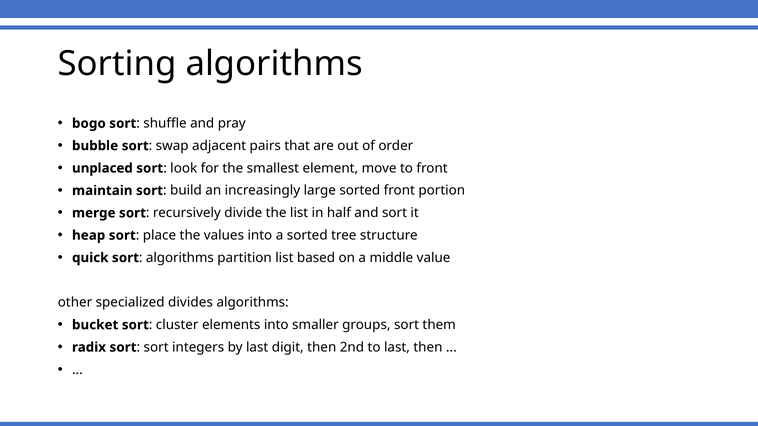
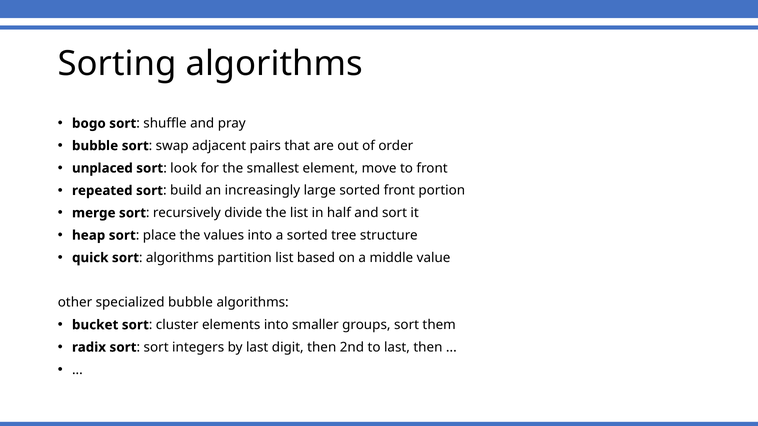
maintain: maintain -> repeated
specialized divides: divides -> bubble
